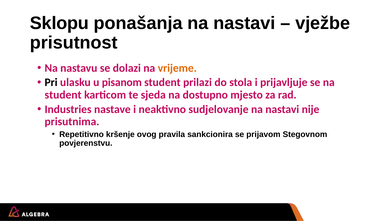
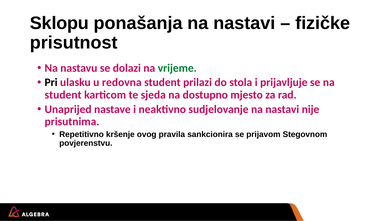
vježbe: vježbe -> fizičke
vrijeme colour: orange -> green
pisanom: pisanom -> redovna
Industries: Industries -> Unaprijed
